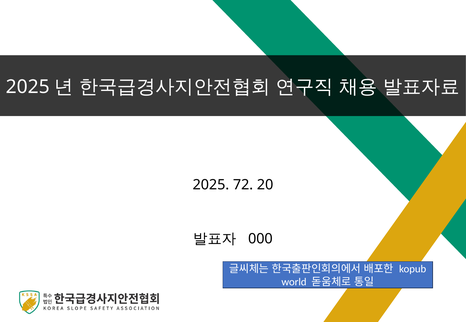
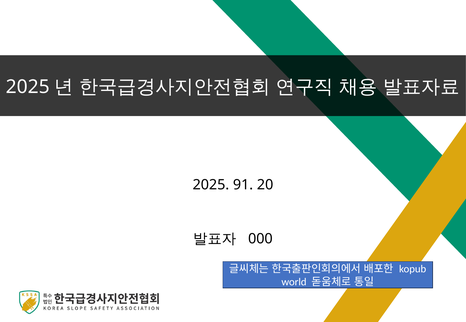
72: 72 -> 91
